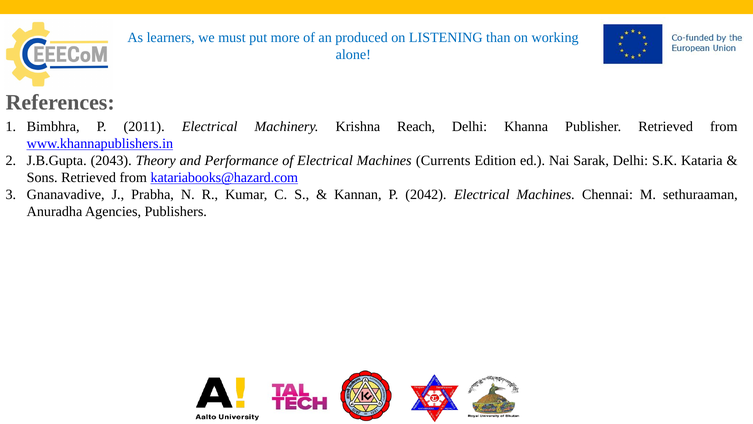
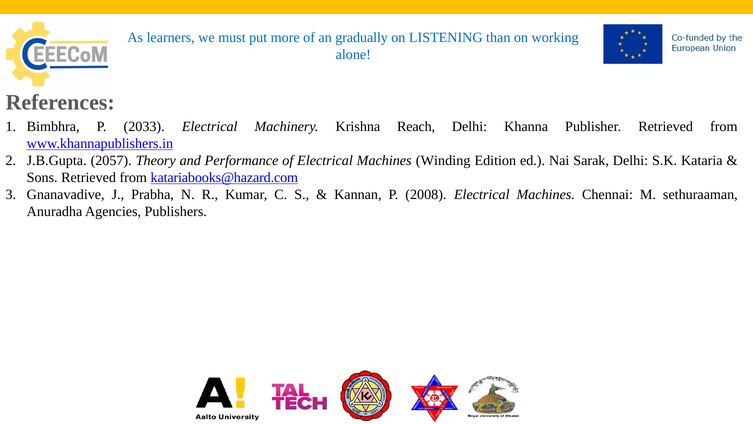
produced: produced -> gradually
2011: 2011 -> 2033
2043: 2043 -> 2057
Currents: Currents -> Winding
2042: 2042 -> 2008
